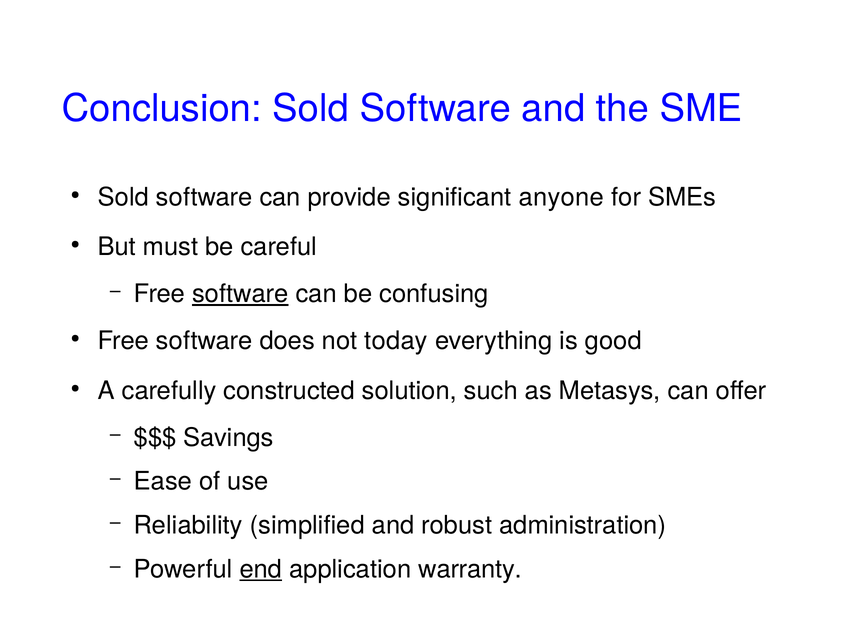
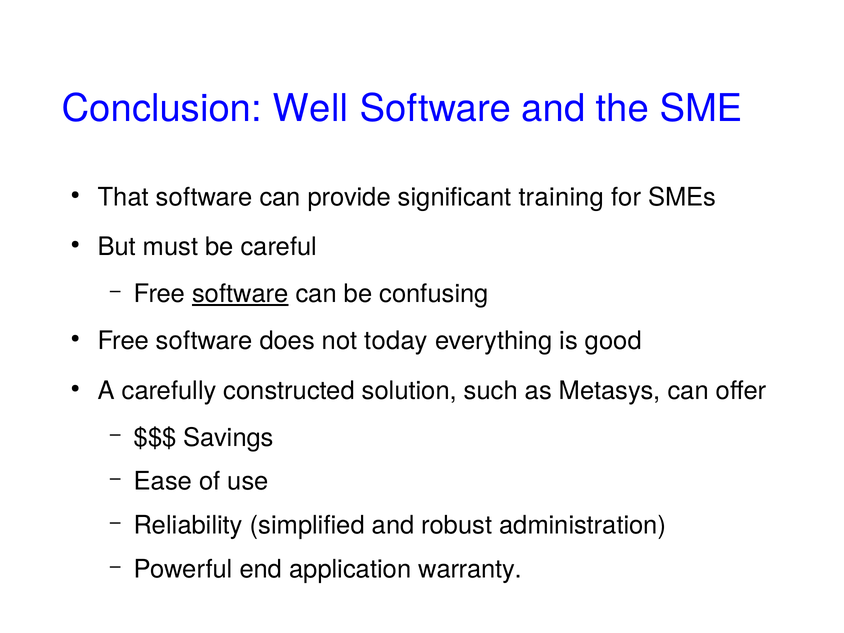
Conclusion Sold: Sold -> Well
Sold at (123, 197): Sold -> That
anyone: anyone -> training
end underline: present -> none
